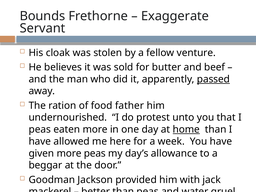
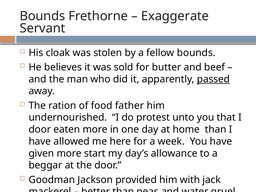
fellow venture: venture -> bounds
peas at (40, 129): peas -> door
home underline: present -> none
more peas: peas -> start
